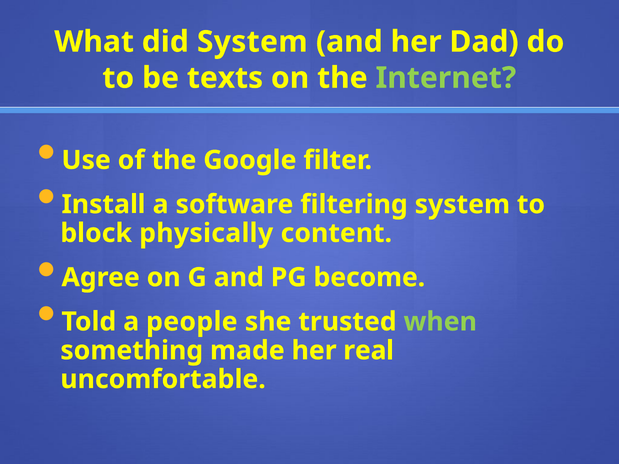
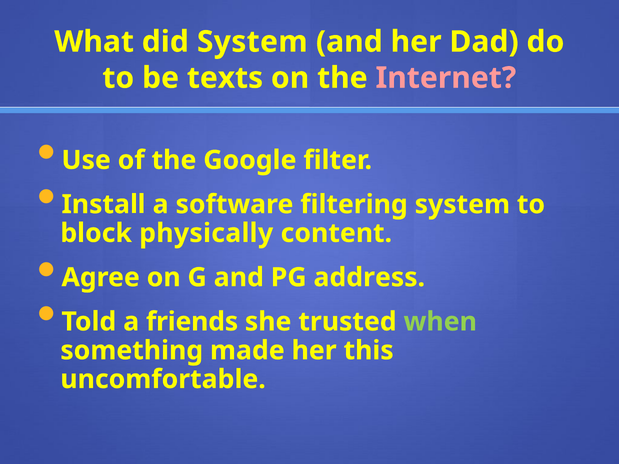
Internet colour: light green -> pink
become: become -> address
people: people -> friends
real: real -> this
